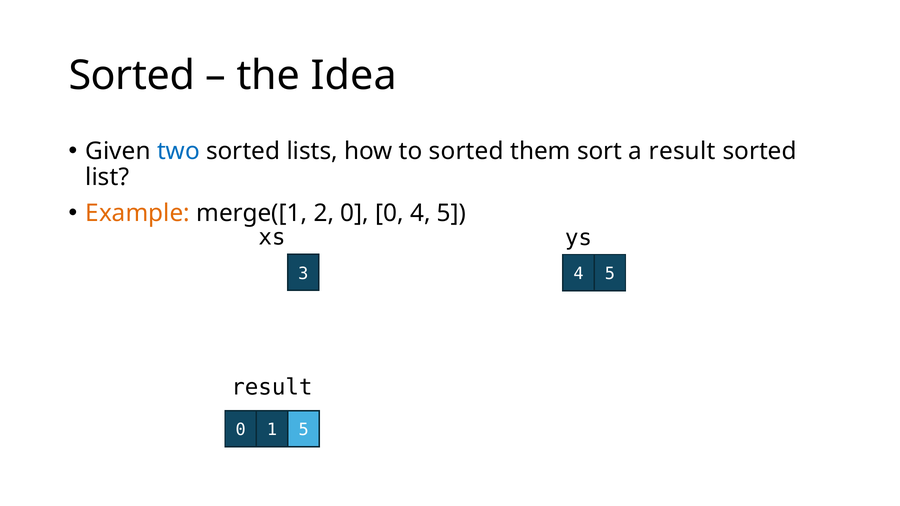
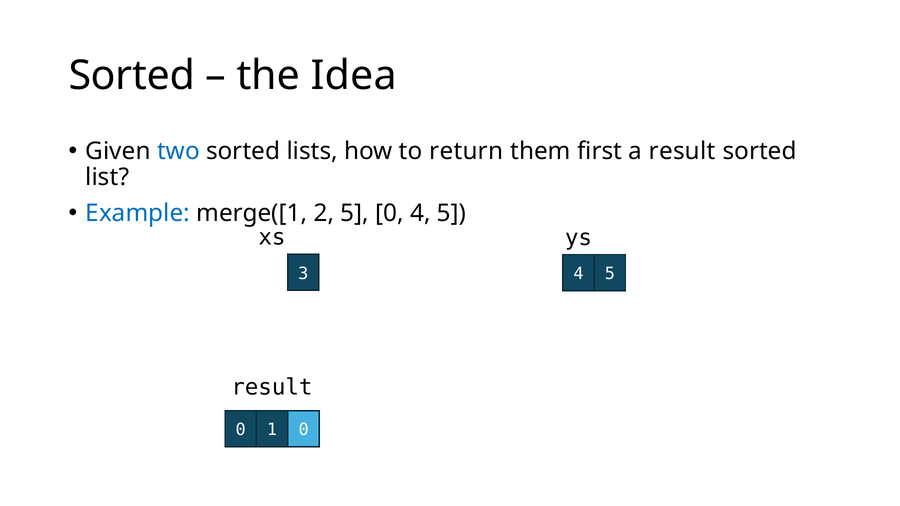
to sorted: sorted -> return
sort: sort -> first
Example colour: orange -> blue
2 0: 0 -> 5
1 5: 5 -> 0
